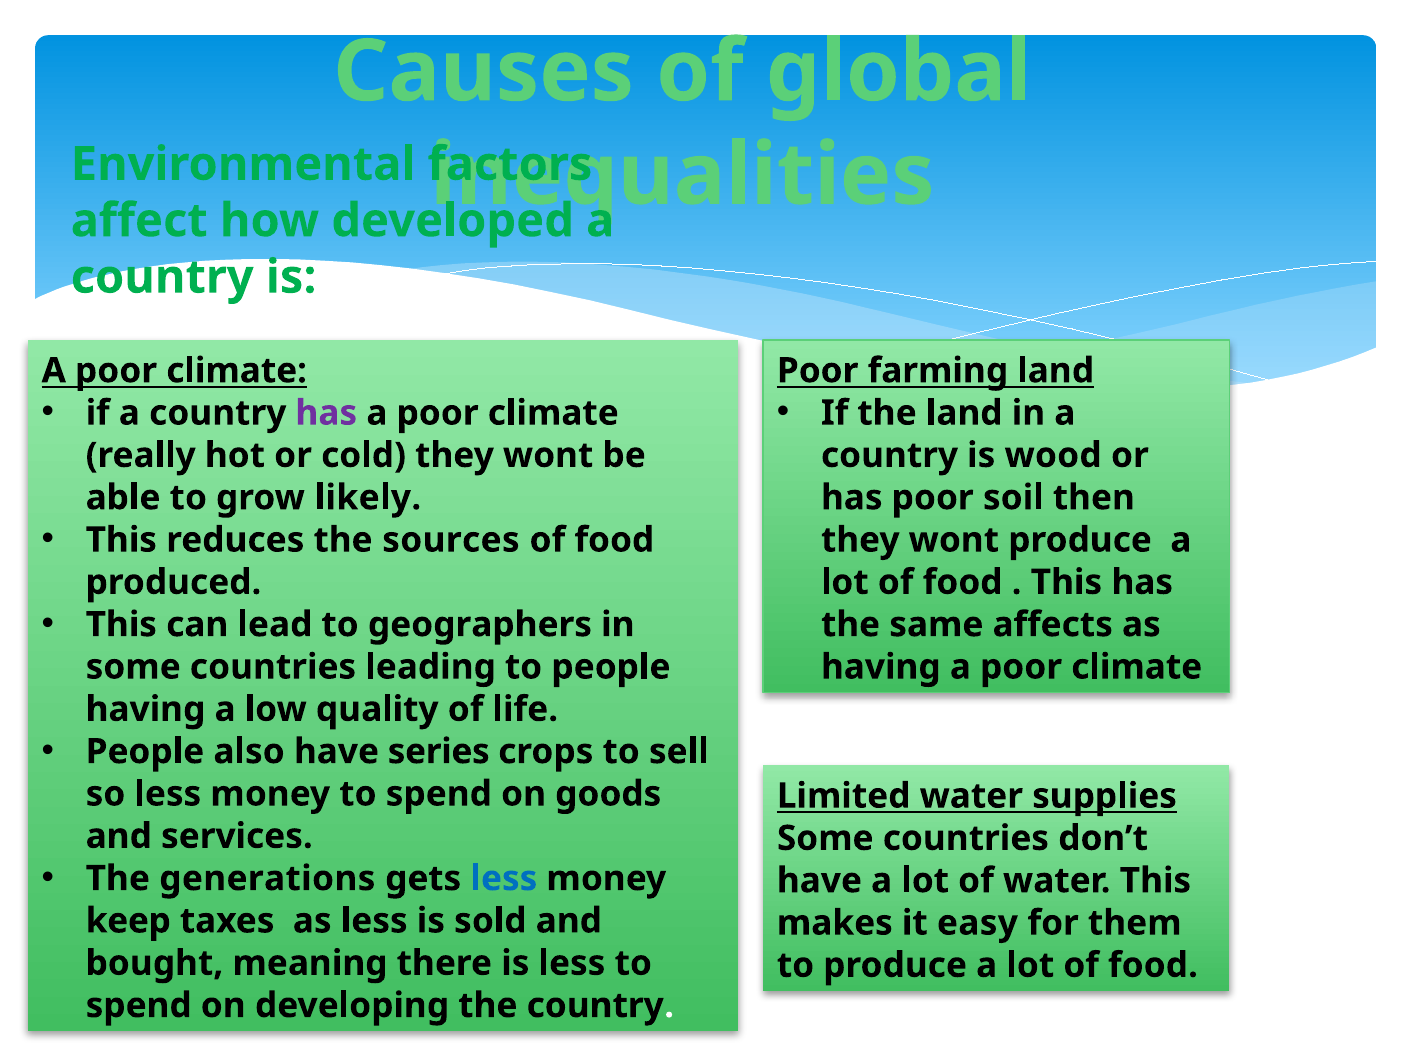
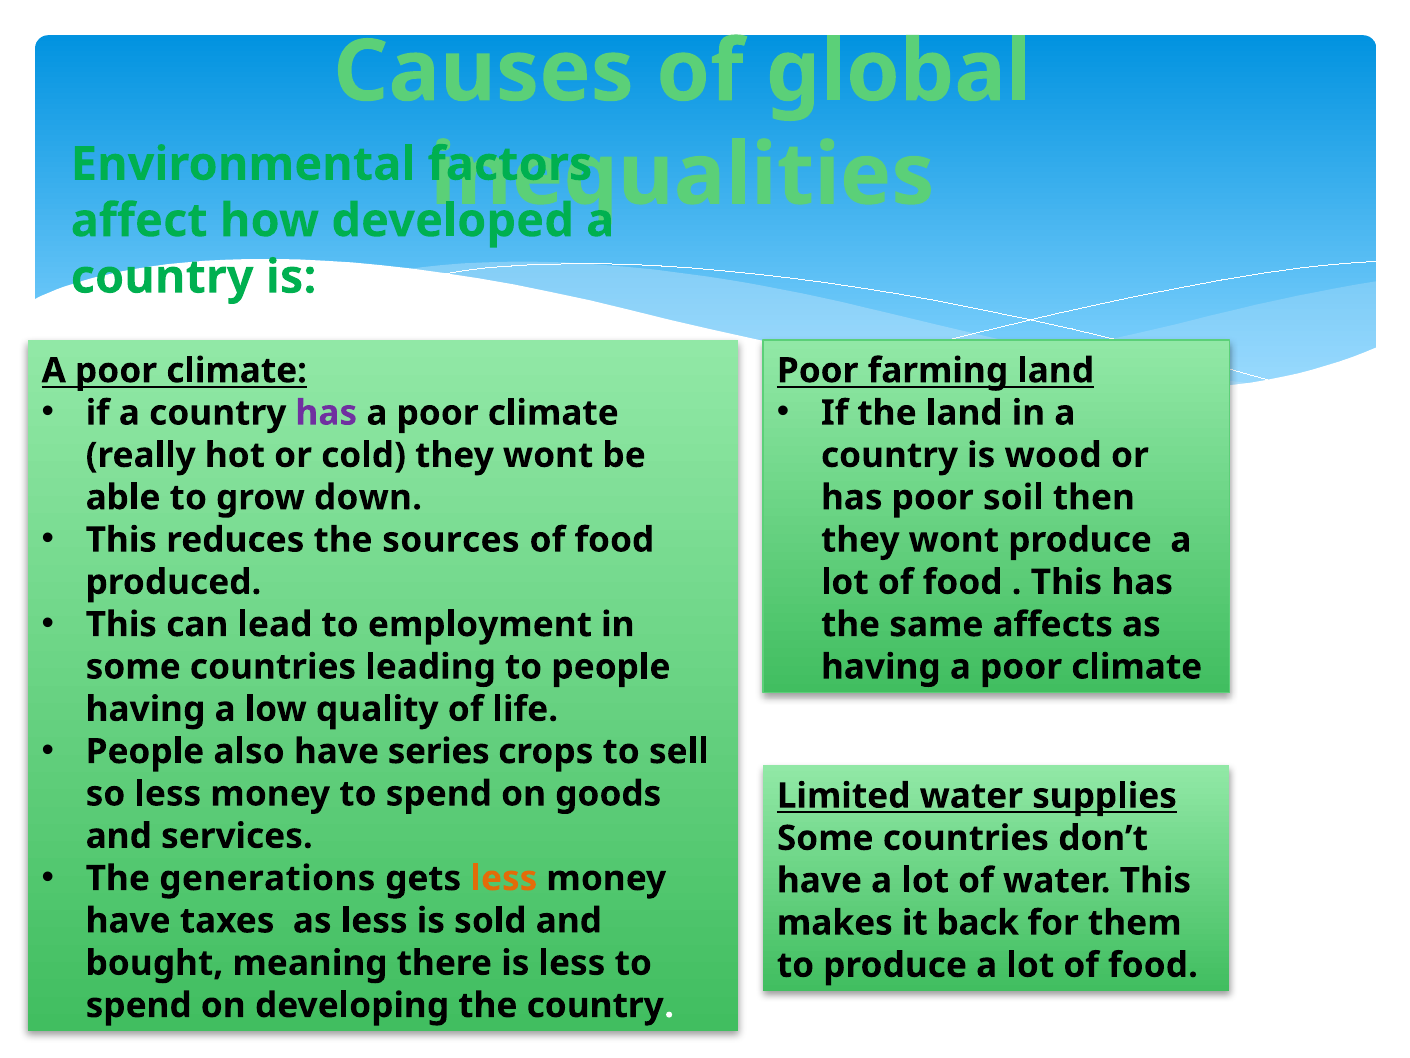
likely: likely -> down
geographers: geographers -> employment
less at (504, 878) colour: blue -> orange
keep at (128, 920): keep -> have
easy: easy -> back
